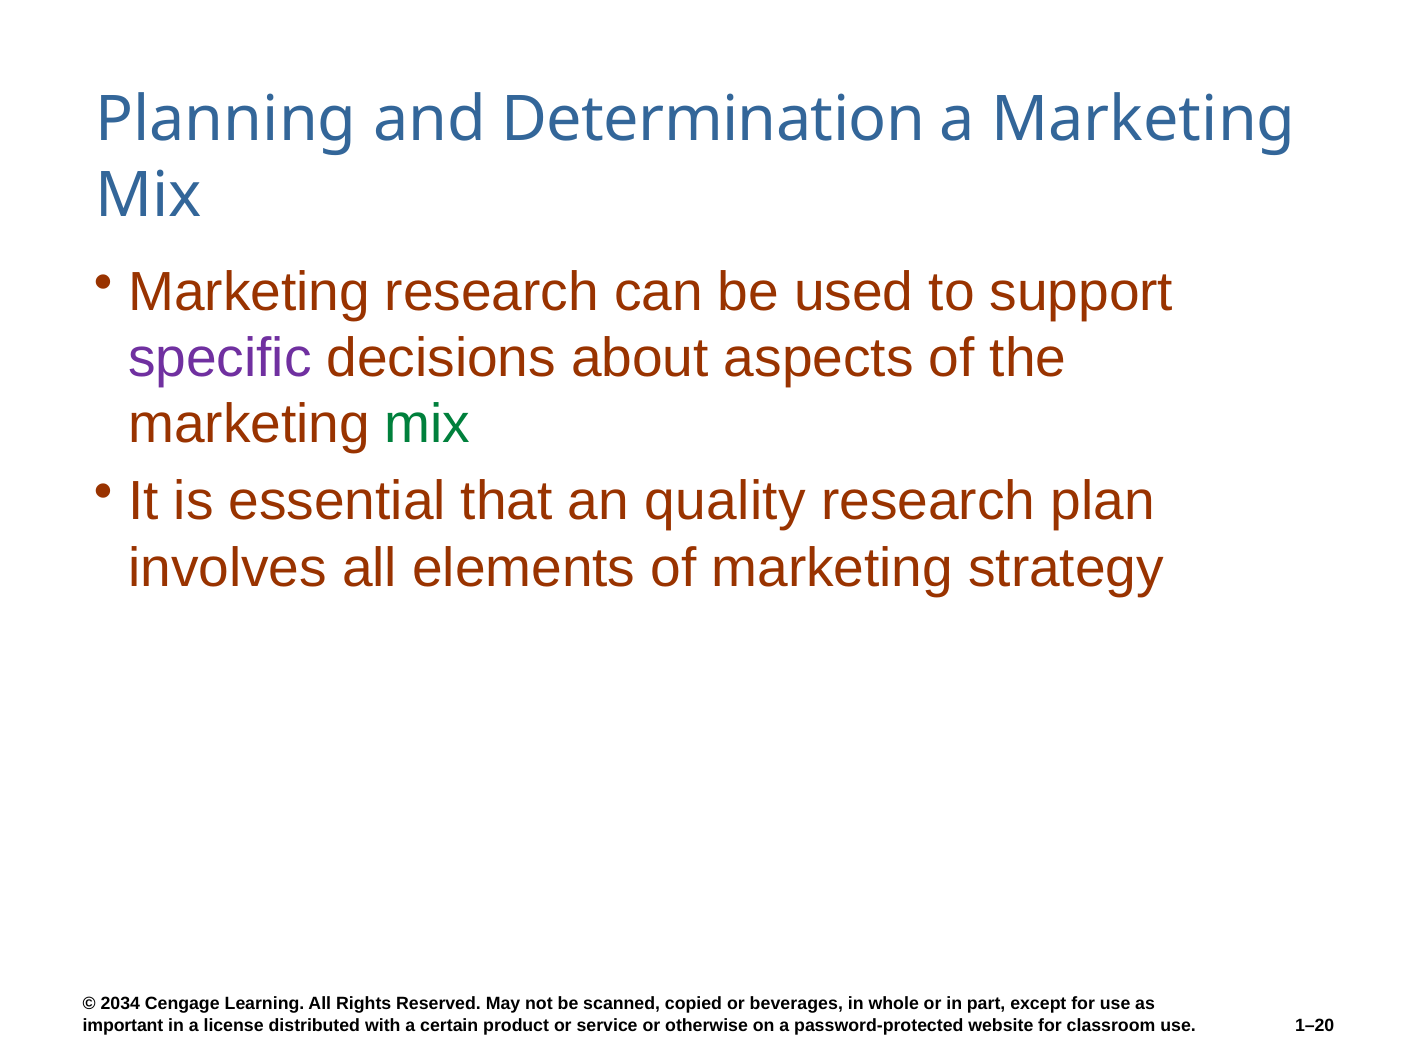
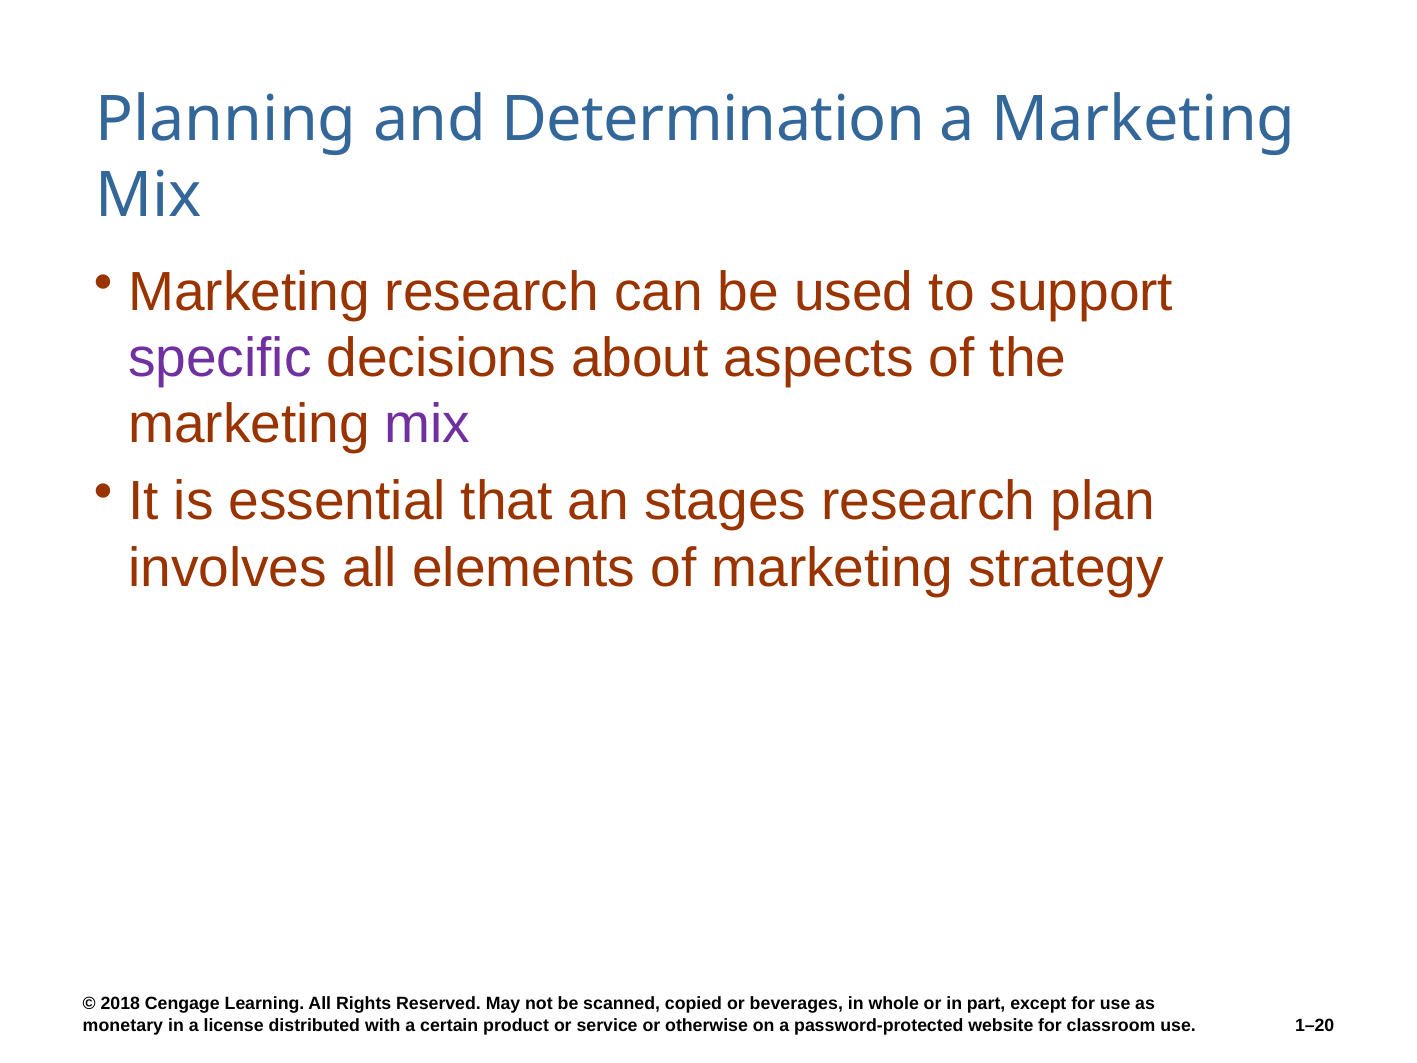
mix at (428, 424) colour: green -> purple
quality: quality -> stages
2034: 2034 -> 2018
important: important -> monetary
